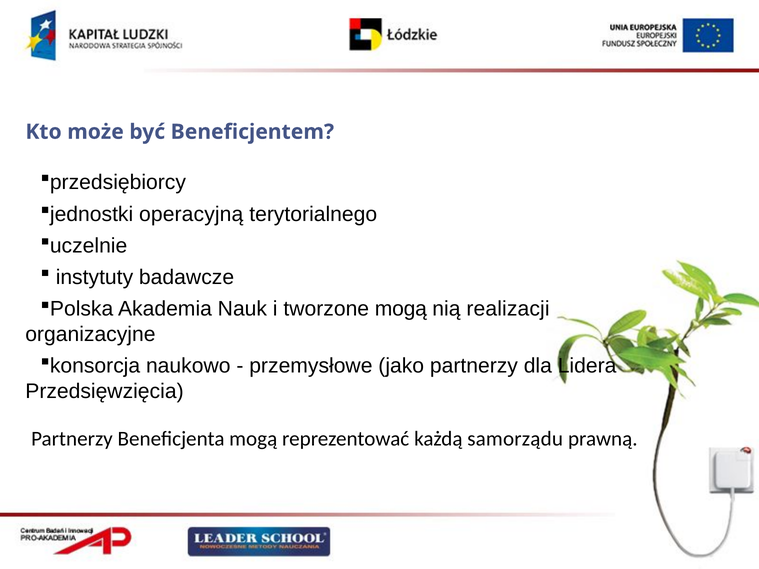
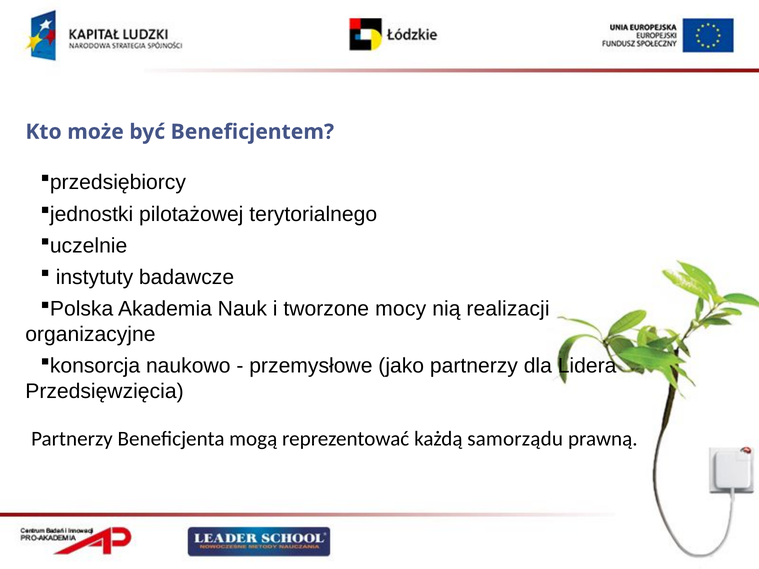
operacyjną: operacyjną -> pilotażowej
tworzone mogą: mogą -> mocy
